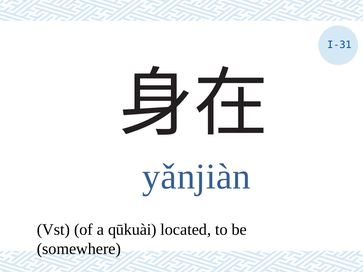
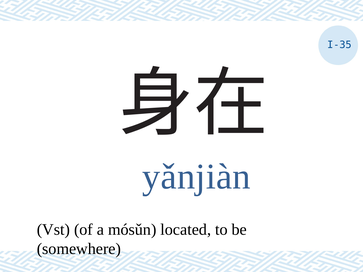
I-31: I-31 -> I-35
qūkuài: qūkuài -> mósǔn
